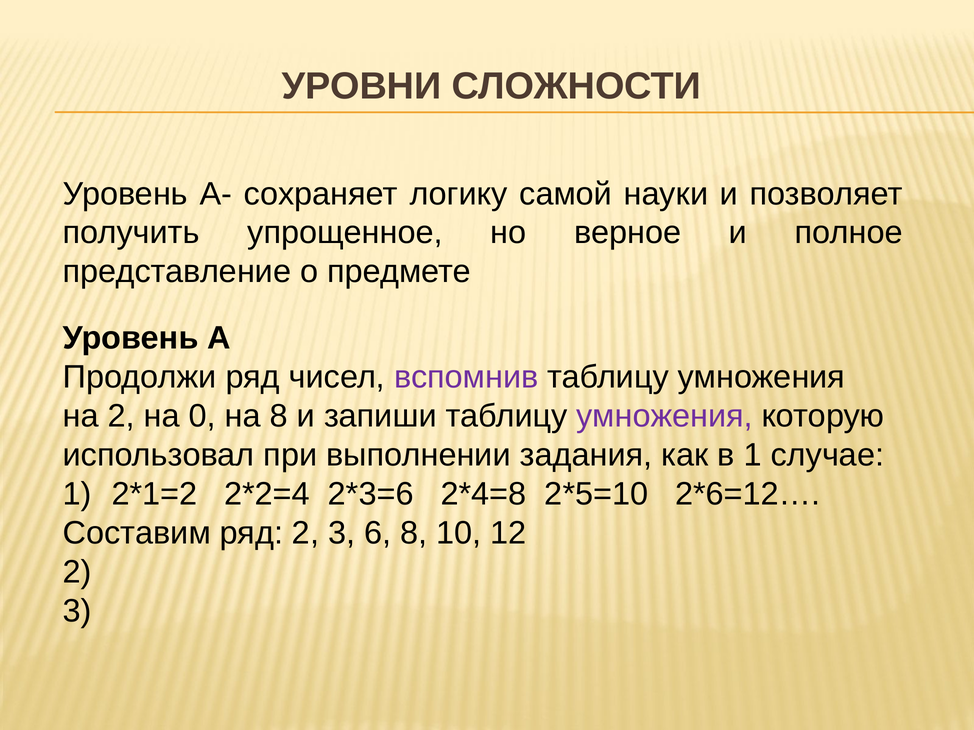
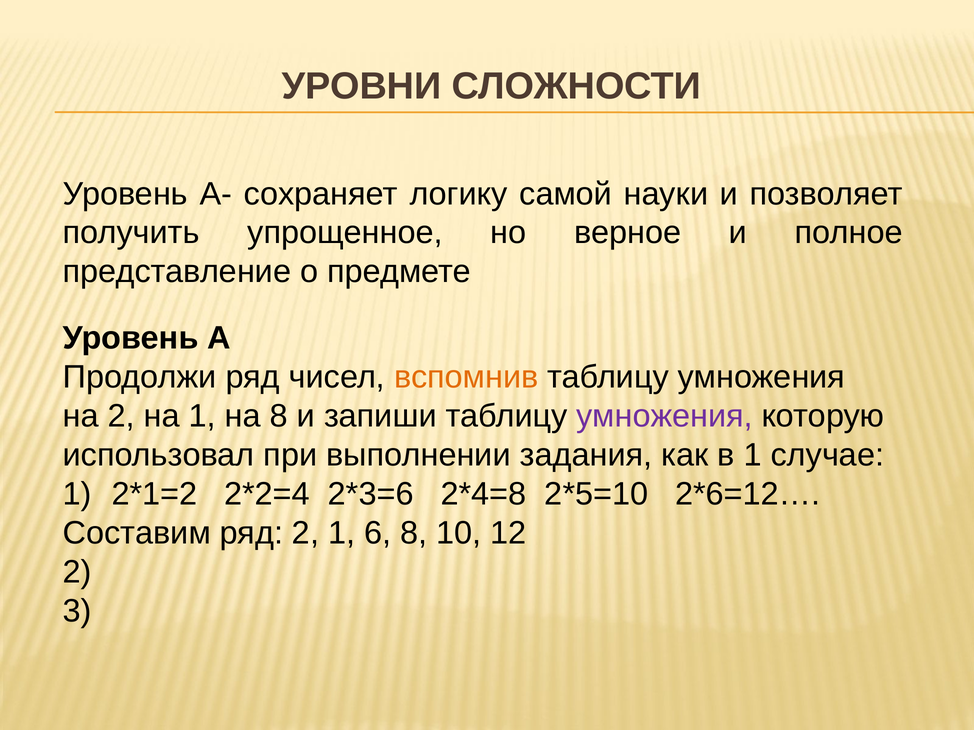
вспомнив colour: purple -> orange
на 0: 0 -> 1
ряд 2 3: 3 -> 1
